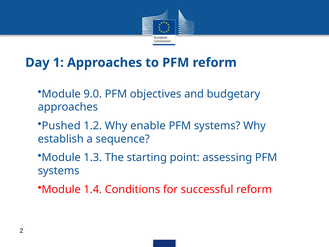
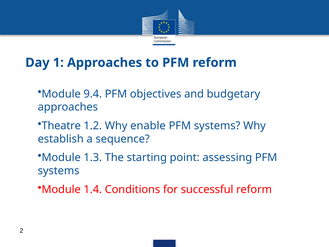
9.0: 9.0 -> 9.4
Pushed: Pushed -> Theatre
